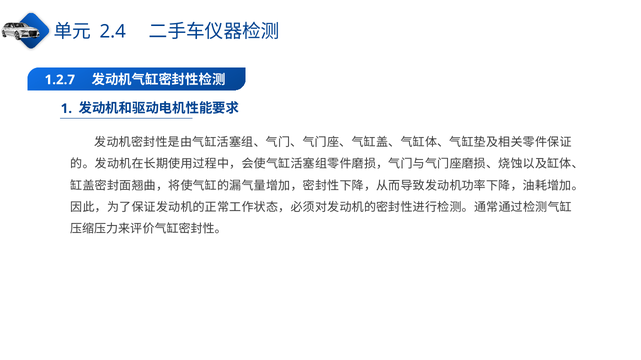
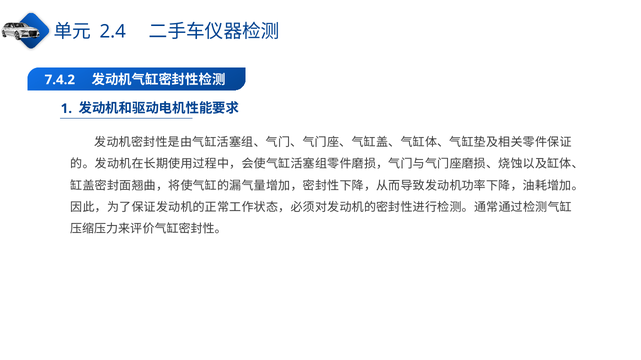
1.2.7: 1.2.7 -> 7.4.2
